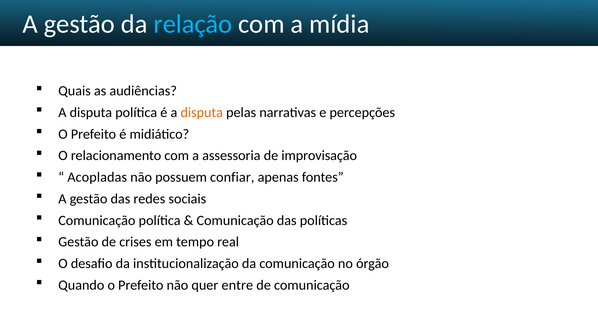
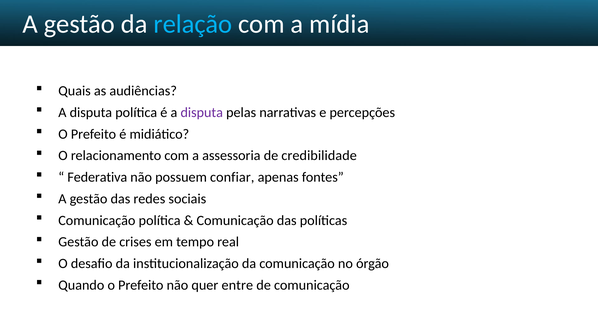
disputa at (202, 113) colour: orange -> purple
improvisação: improvisação -> credibilidade
Acopladas: Acopladas -> Federativa
